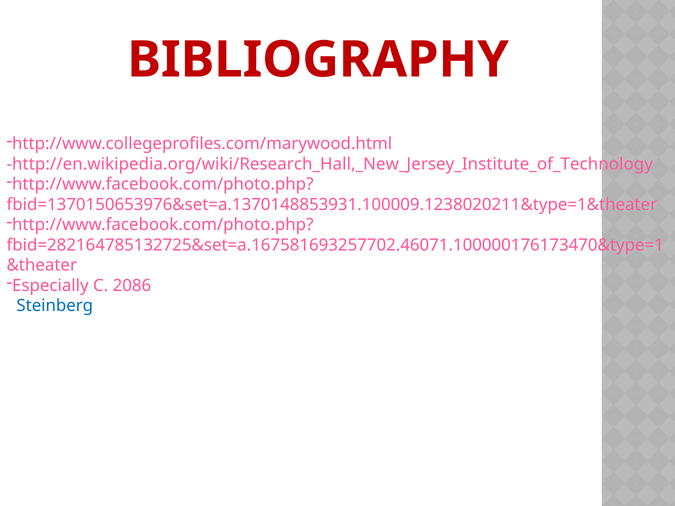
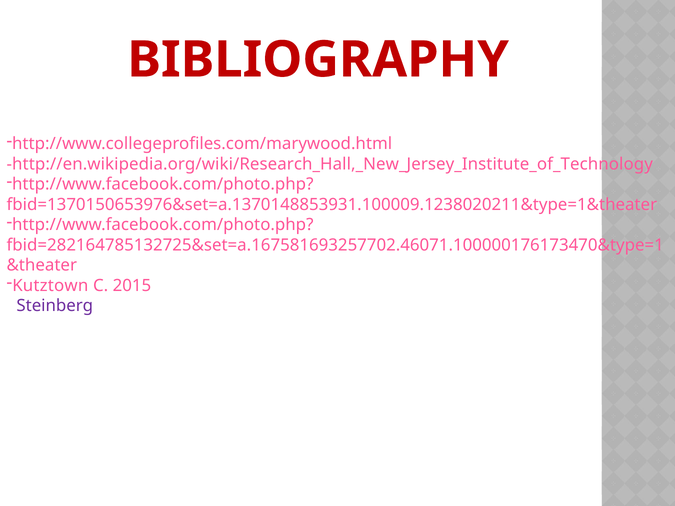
Especially: Especially -> Kutztown
2086: 2086 -> 2015
Steinberg colour: blue -> purple
